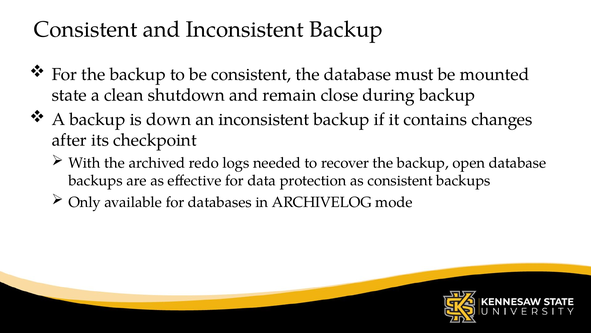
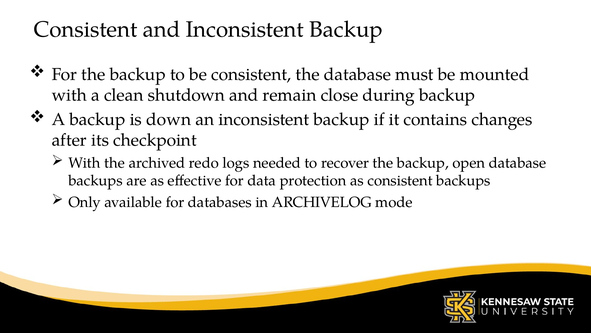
state at (69, 95): state -> with
